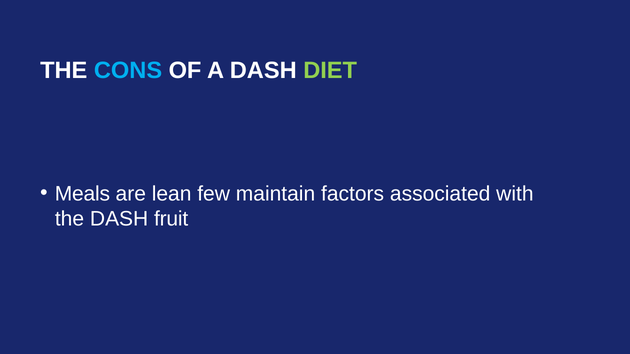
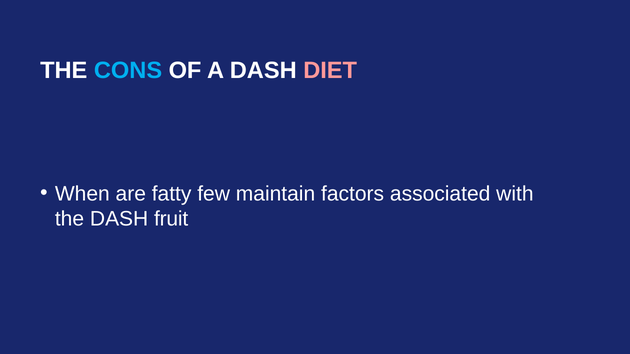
DIET colour: light green -> pink
Meals: Meals -> When
lean: lean -> fatty
